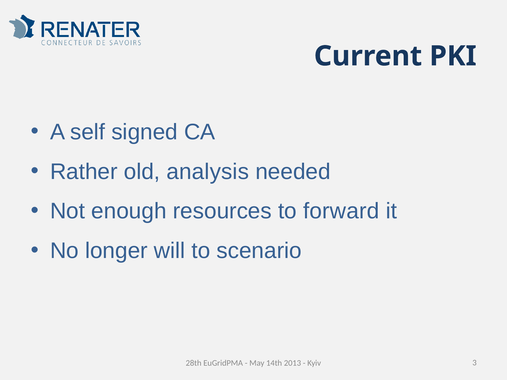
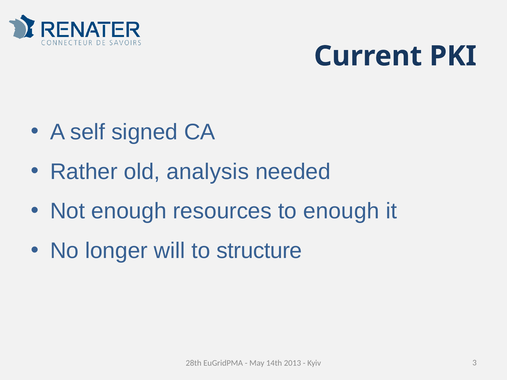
to forward: forward -> enough
scenario: scenario -> structure
